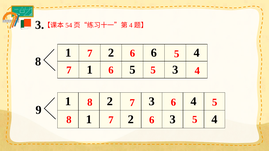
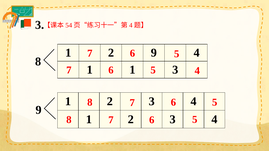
2 6: 6 -> 9
1 5: 5 -> 1
